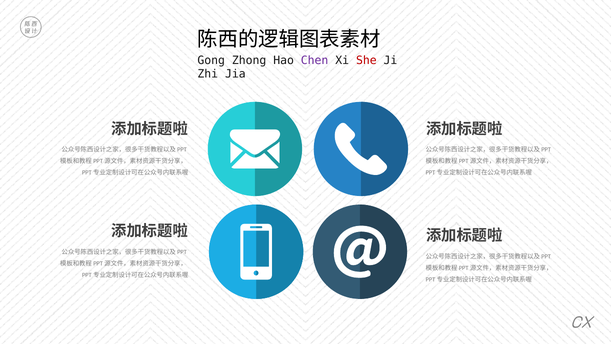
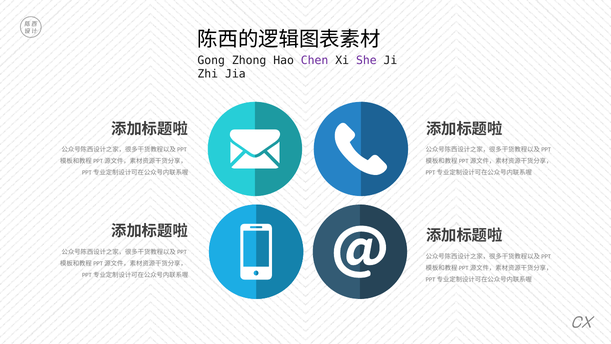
She colour: red -> purple
